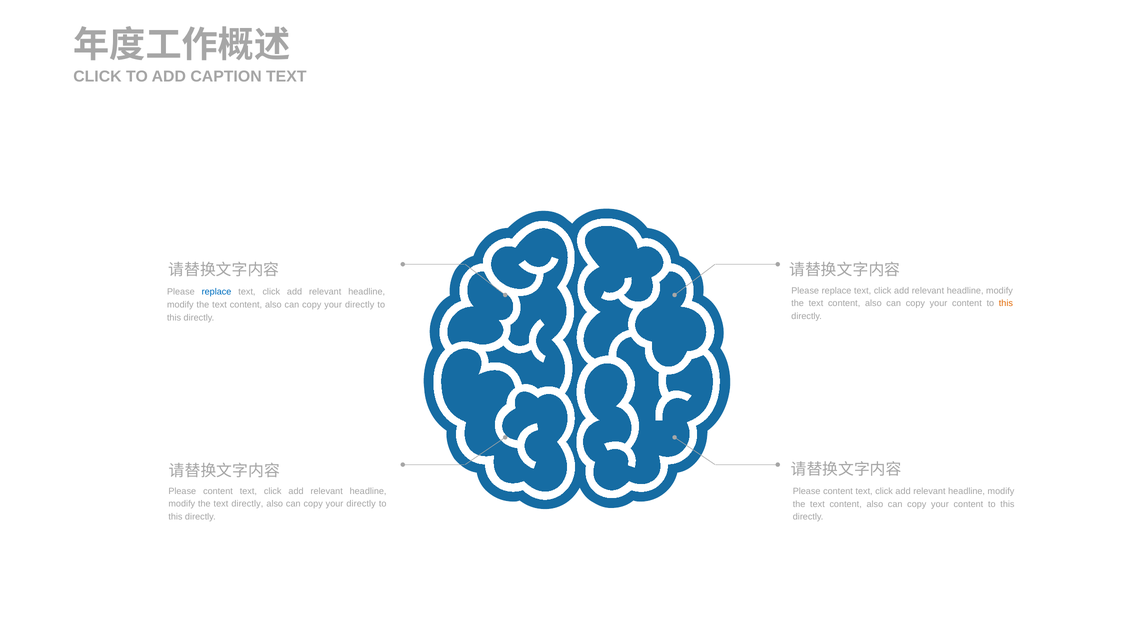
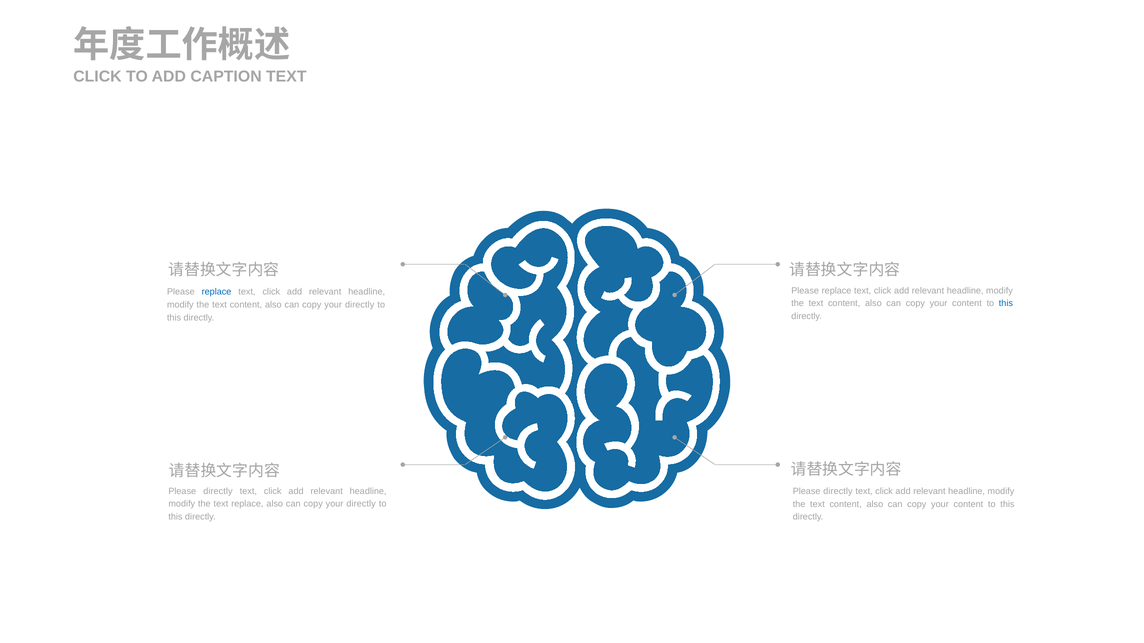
this at (1006, 304) colour: orange -> blue
content at (218, 491): content -> directly
content at (838, 491): content -> directly
text directly: directly -> replace
